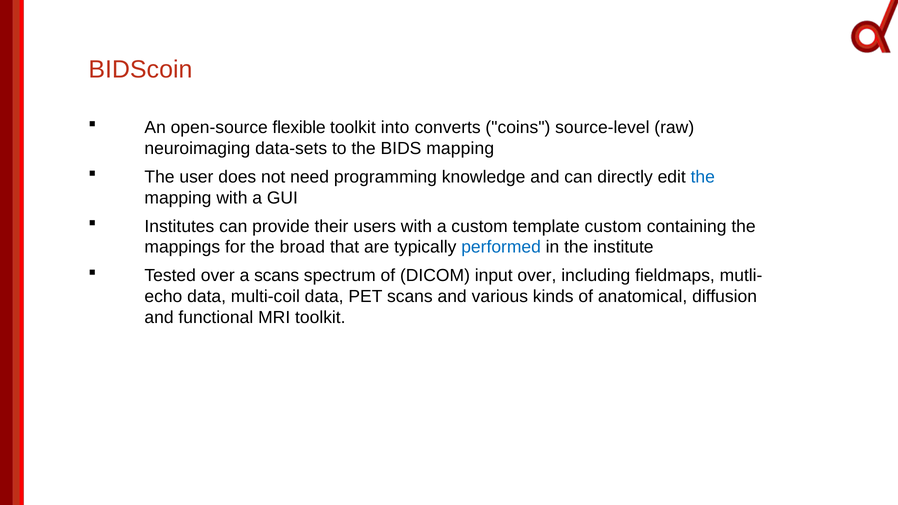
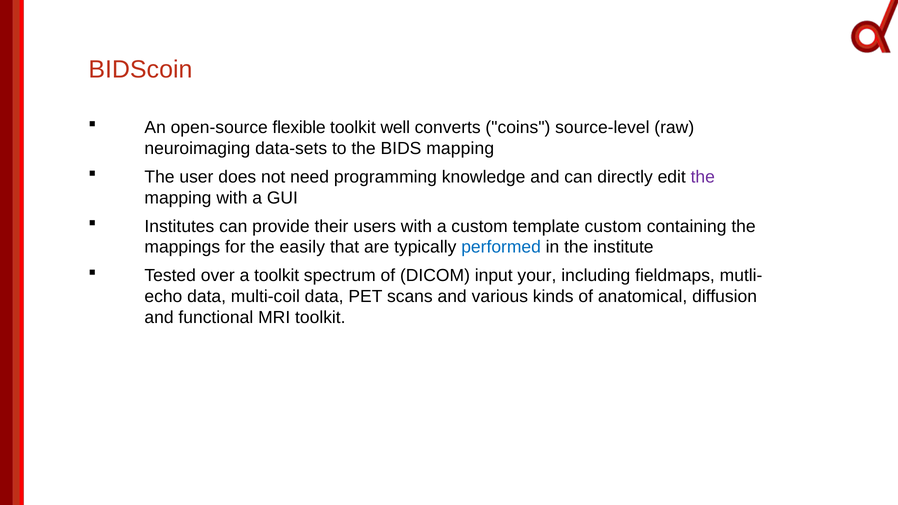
into: into -> well
the at (703, 177) colour: blue -> purple
broad: broad -> easily
a scans: scans -> toolkit
input over: over -> your
